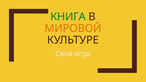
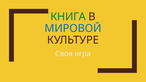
МИРОВОЙ colour: orange -> blue
